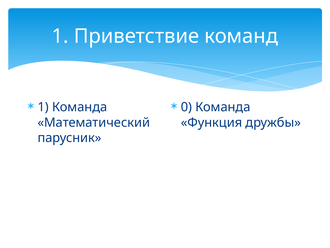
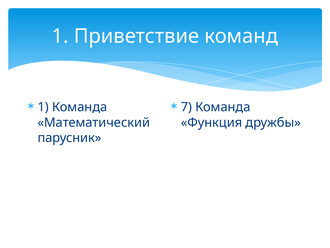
0: 0 -> 7
